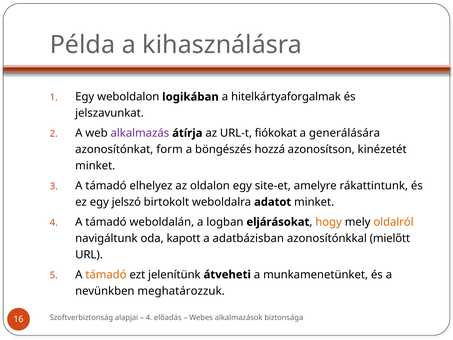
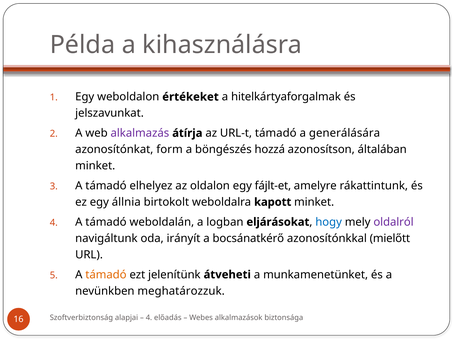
logikában: logikában -> értékeket
URL-t fiókokat: fiókokat -> támadó
kinézetét: kinézetét -> általában
site-et: site-et -> fájlt-et
jelszó: jelszó -> állnia
adatot: adatot -> kapott
hogy colour: orange -> blue
oldalról colour: orange -> purple
kapott: kapott -> irányít
adatbázisban: adatbázisban -> bocsánatkérő
